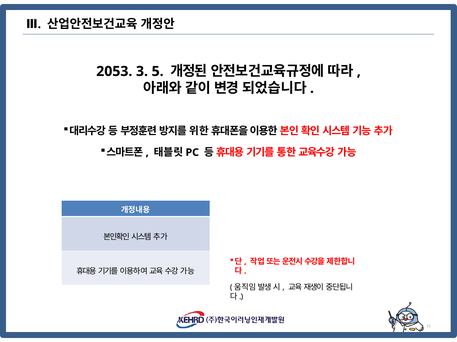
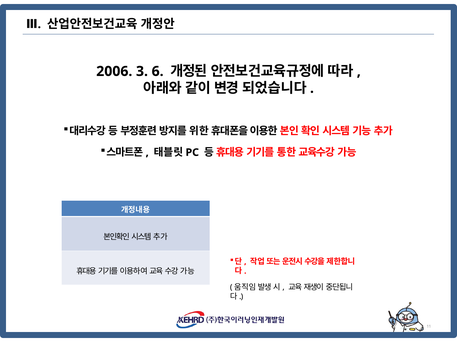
2053: 2053 -> 2006
5: 5 -> 6
